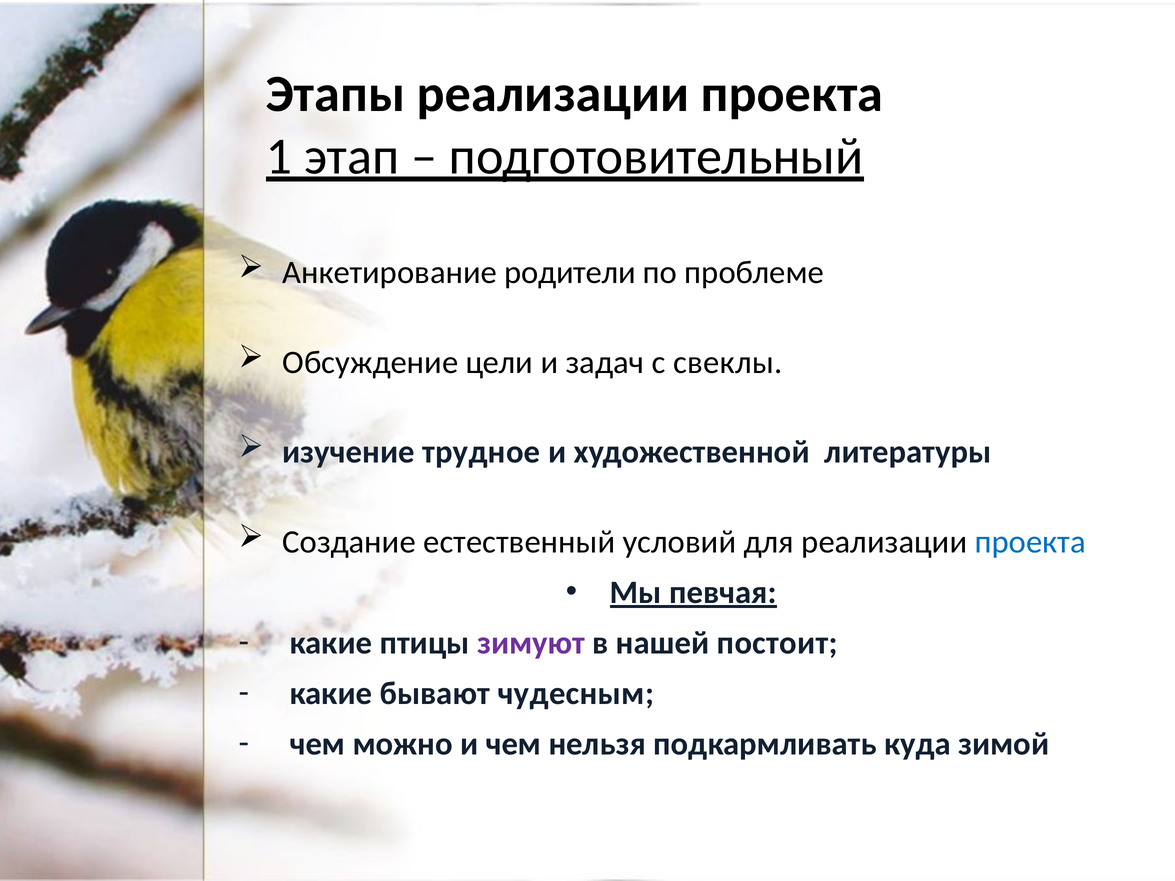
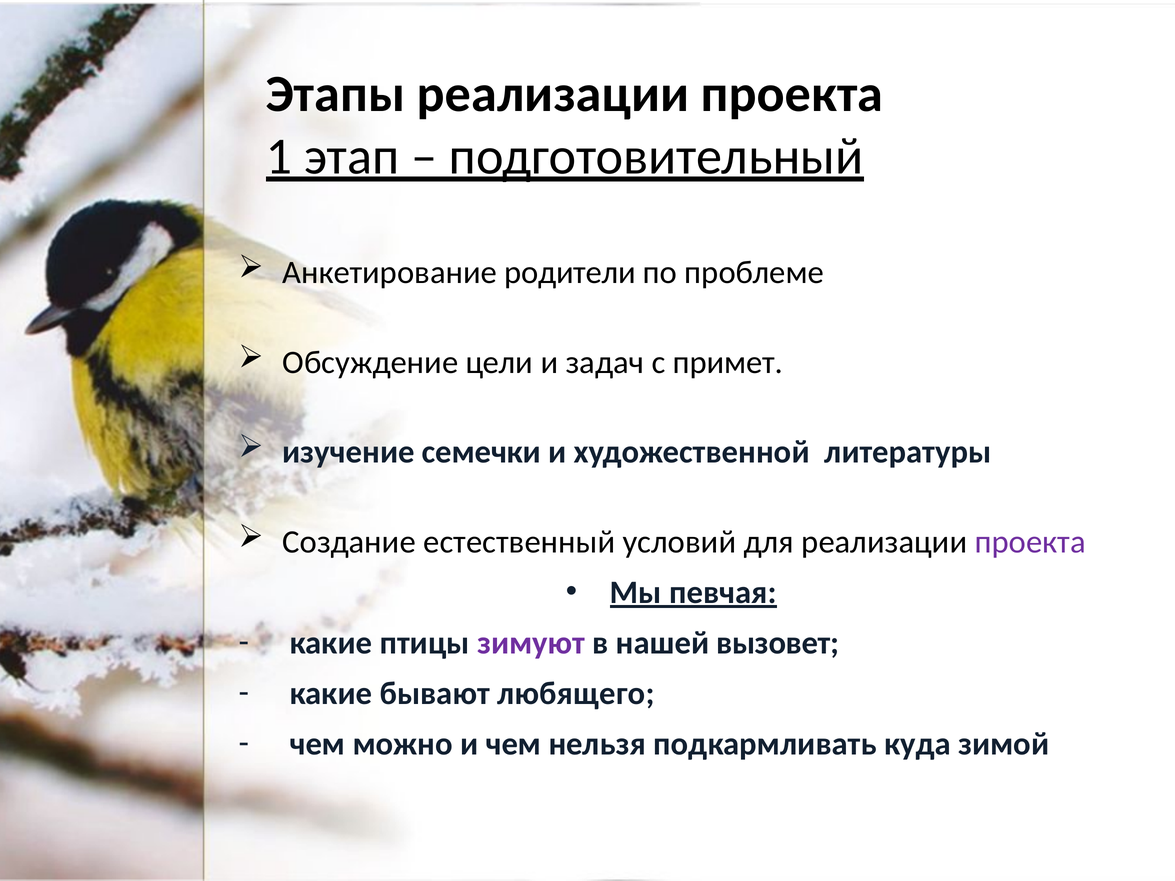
свеклы: свеклы -> примет
трудное: трудное -> семечки
проекта at (1030, 542) colour: blue -> purple
постоит: постоит -> вызовет
чудесным: чудесным -> любящего
